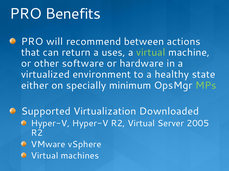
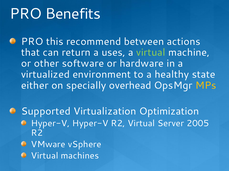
will: will -> this
minimum: minimum -> overhead
MPs colour: light green -> yellow
Downloaded: Downloaded -> Optimization
